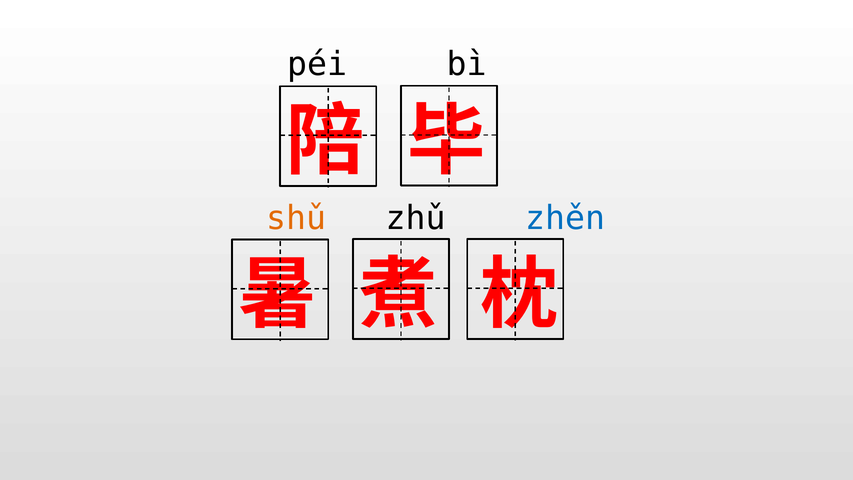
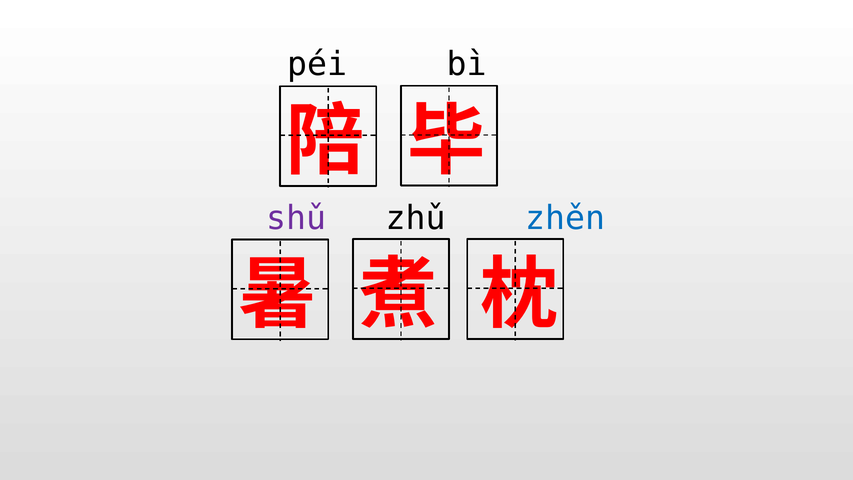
shǔ colour: orange -> purple
